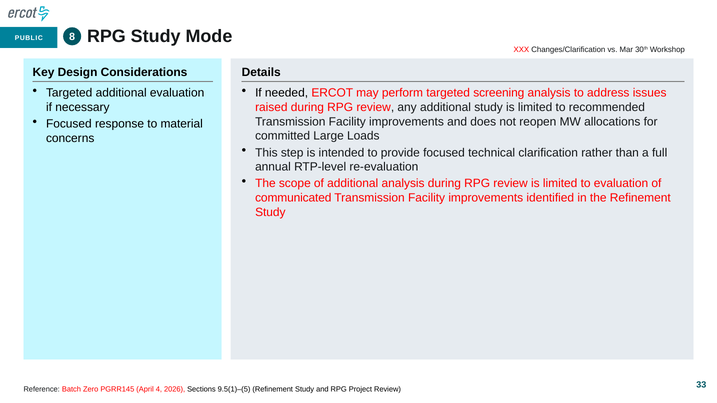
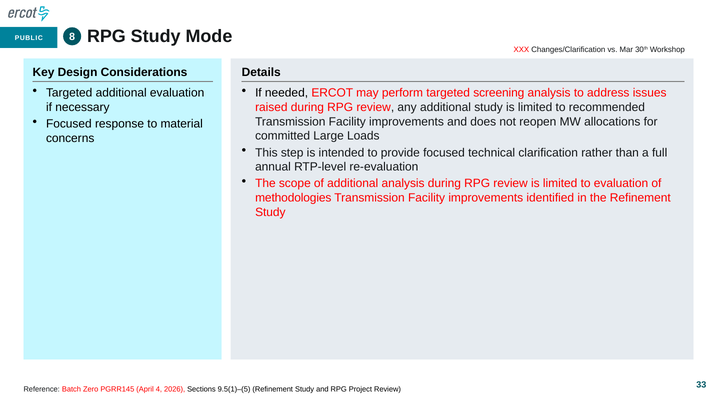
communicated: communicated -> methodologies
